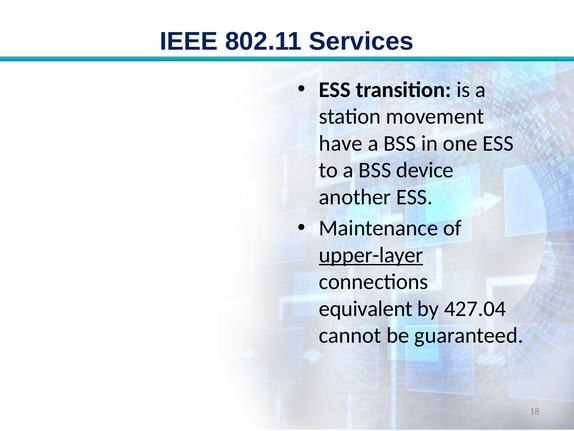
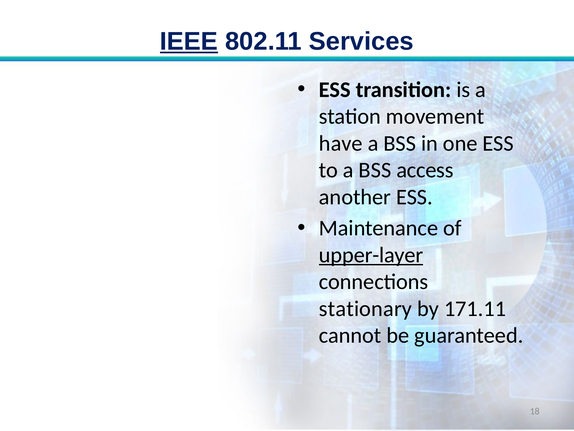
IEEE underline: none -> present
device: device -> access
equivalent: equivalent -> stationary
427.04: 427.04 -> 171.11
